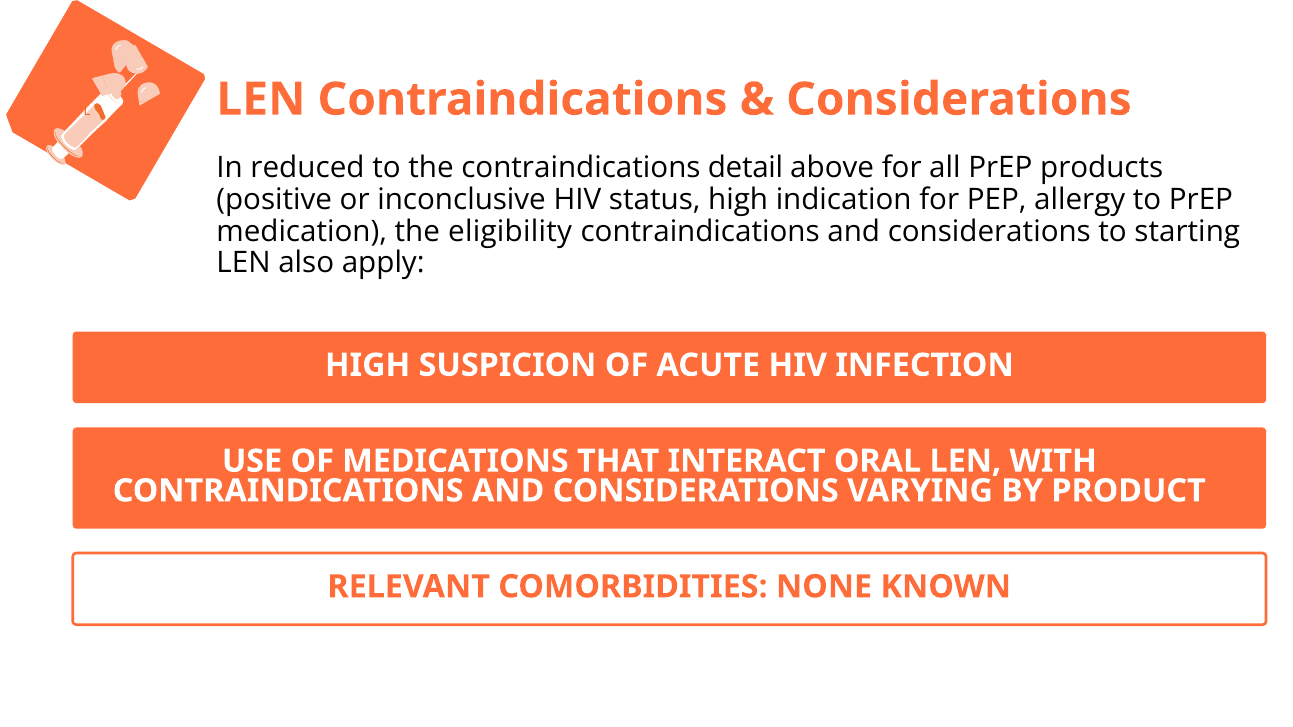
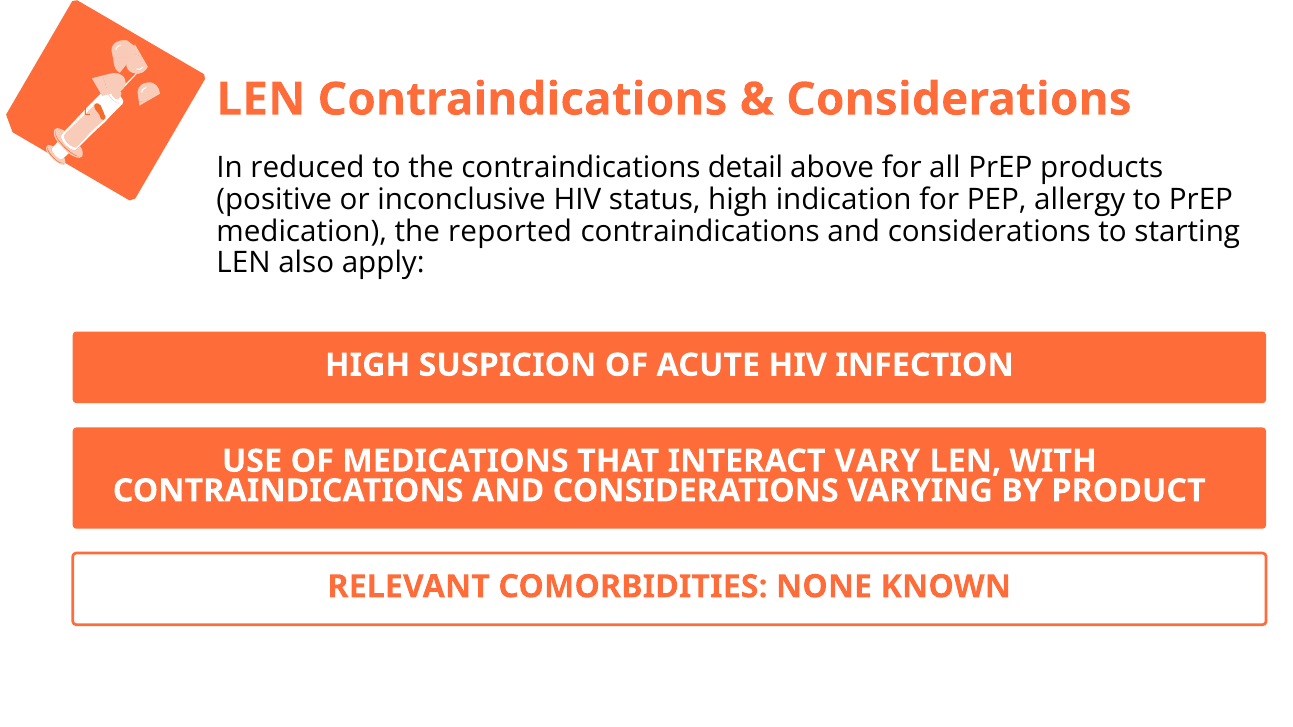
eligibility: eligibility -> reported
ORAL: ORAL -> VARY
